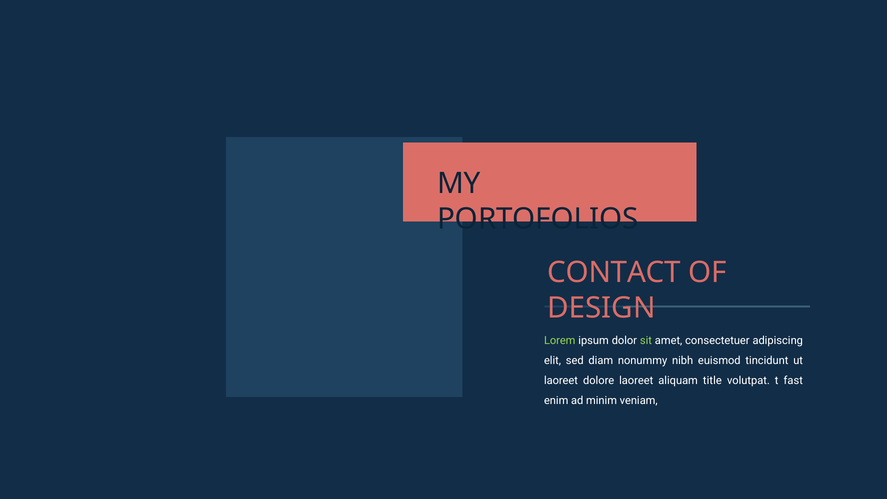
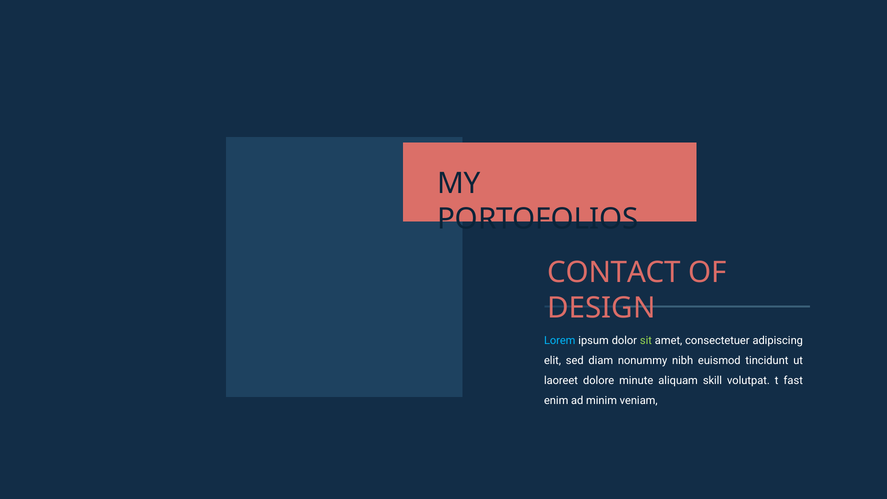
Lorem colour: light green -> light blue
dolore laoreet: laoreet -> minute
title: title -> skill
